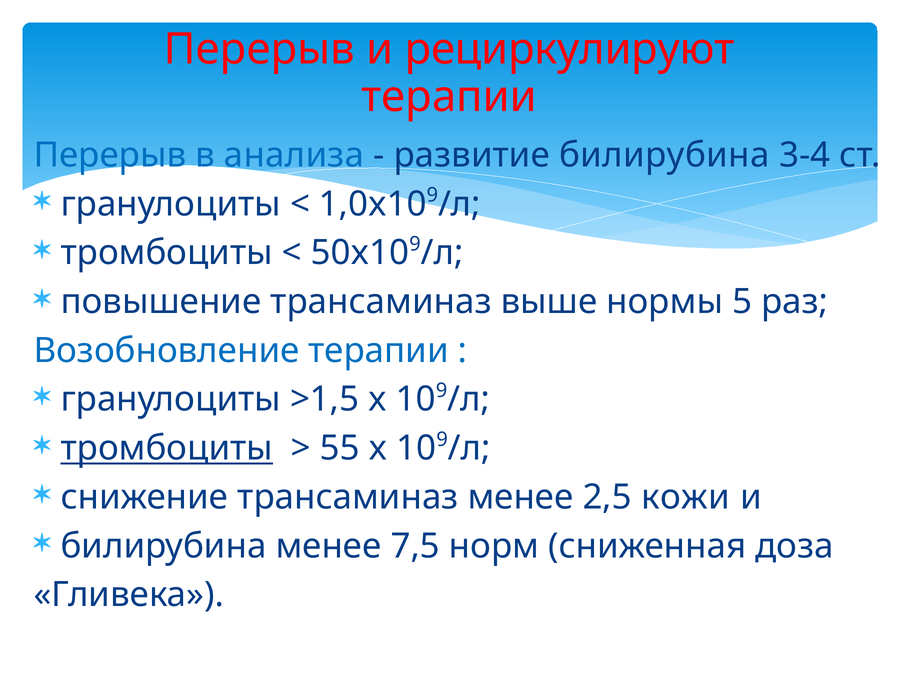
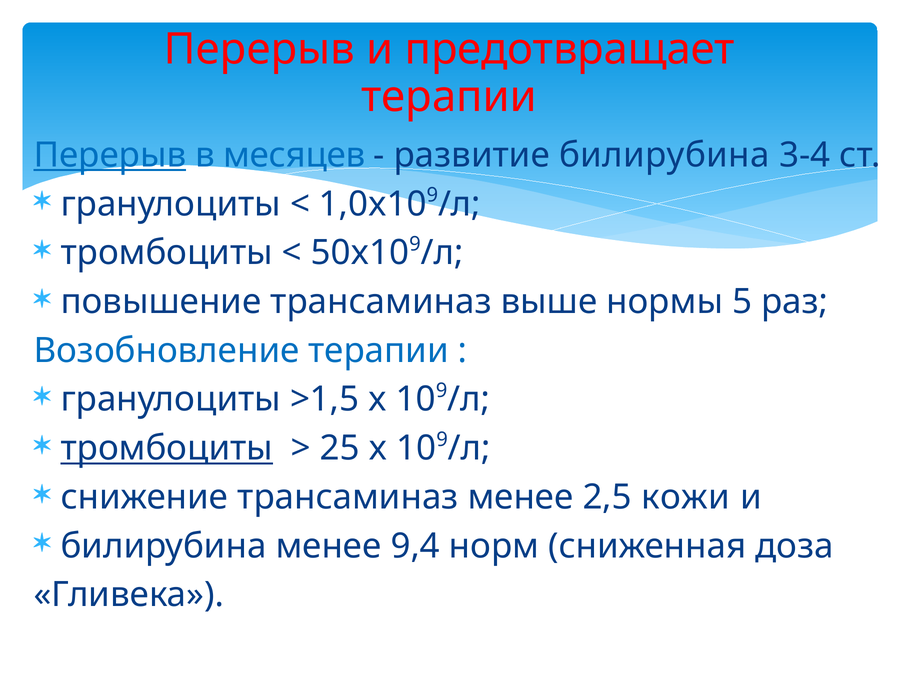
рециркулируют: рециркулируют -> предотвращает
Перерыв at (110, 155) underline: none -> present
анализа: анализа -> месяцев
55: 55 -> 25
7,5: 7,5 -> 9,4
